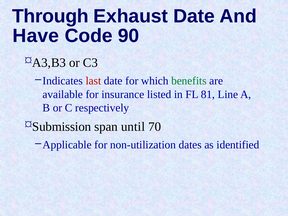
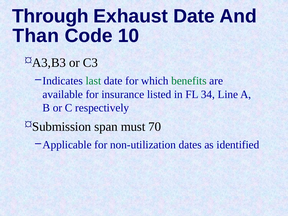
Have: Have -> Than
90: 90 -> 10
last colour: red -> green
81: 81 -> 34
until: until -> must
